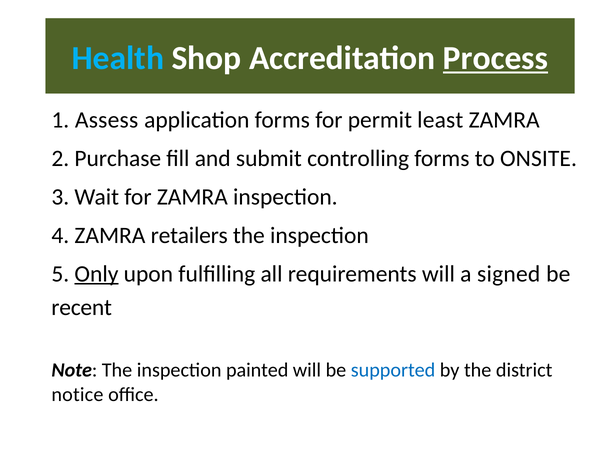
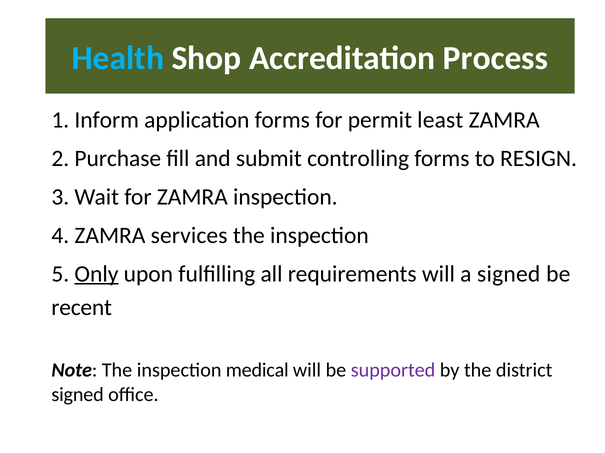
Process underline: present -> none
Assess: Assess -> Inform
ONSITE: ONSITE -> RESIGN
retailers: retailers -> services
painted: painted -> medical
supported colour: blue -> purple
notice at (77, 395): notice -> signed
